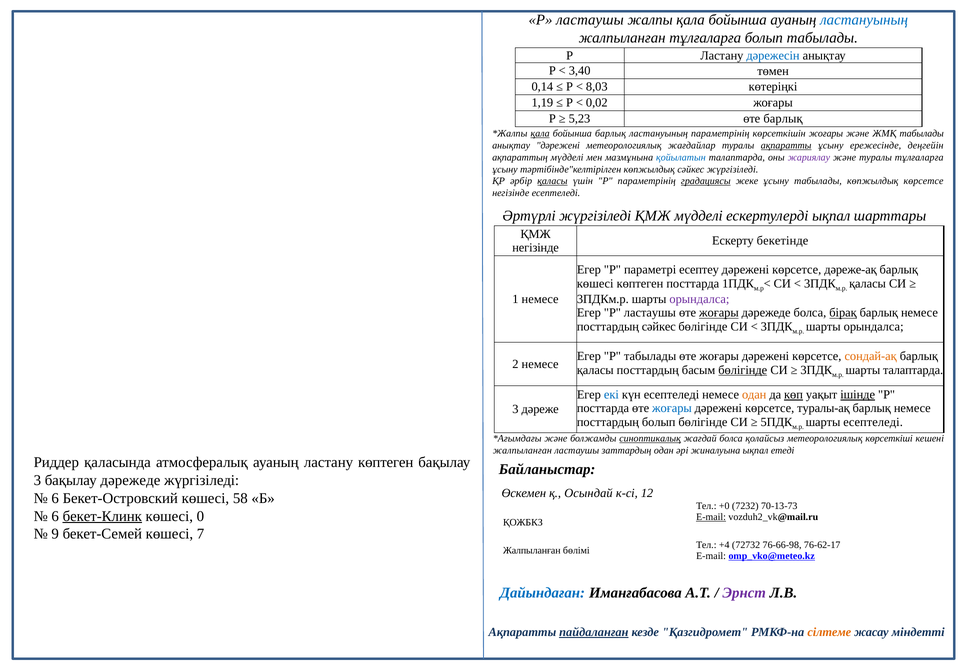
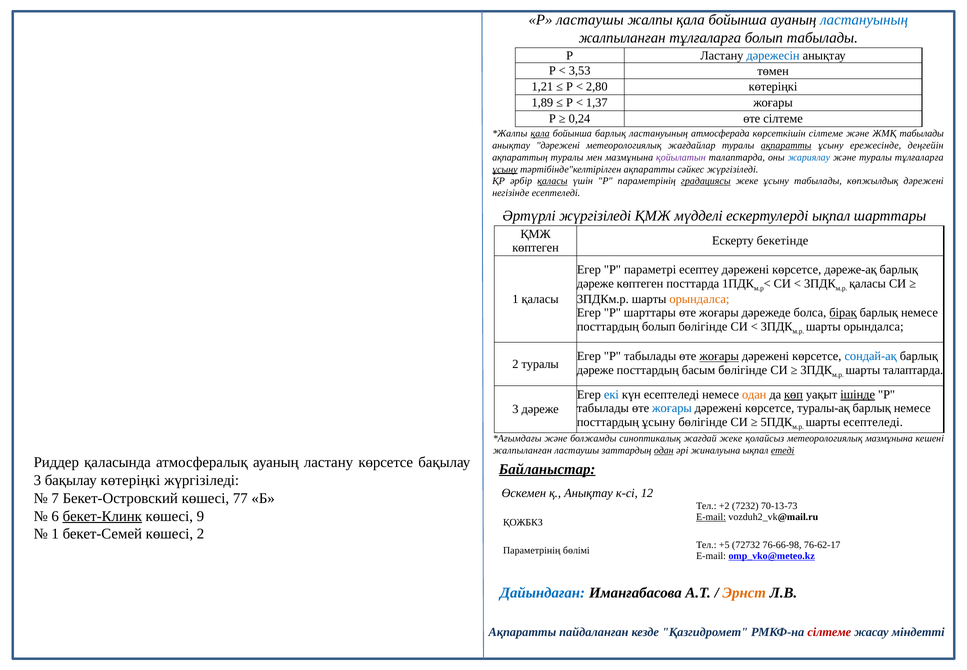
3,40: 3,40 -> 3,53
0,14: 0,14 -> 1,21
8,03: 8,03 -> 2,80
1,19: 1,19 -> 1,89
0,02: 0,02 -> 1,37
5,23: 5,23 -> 0,24
өте барлық: барлық -> сілтеме
ластануының параметрінің: параметрінің -> атмосферада
көрсеткішін жоғары: жоғары -> сілтеме
ақпараттың мүдделі: мүдделі -> туралы
қойылатын colour: blue -> purple
жариялау colour: purple -> blue
ұсыну at (505, 169) underline: none -> present
тәртібінде"келтірілген көпжылдық: көпжылдық -> ақпаратты
көпжылдық көрсетсе: көрсетсе -> дәрежені
негізінде at (536, 247): негізінде -> көптеген
көшесі at (595, 283): көшесі -> дәреже
1 немесе: немесе -> қаласы
орындалса at (699, 299) colour: purple -> orange
P ластаушы: ластаушы -> шарттары
жоғары at (719, 313) underline: present -> none
посттардың сәйкес: сәйкес -> болып
жоғары at (719, 356) underline: none -> present
сондай-ақ colour: orange -> blue
2 немесе: немесе -> туралы
қаласы at (595, 370): қаласы -> дәреже
бөлігінде at (743, 370) underline: present -> none
посттарда at (603, 408): посттарда -> табылады
посттардың болып: болып -> ұсыну
синоптикалық underline: present -> none
жағдай болса: болса -> жеке
метеорологиялық көрсеткіші: көрсеткіші -> мазмұнына
одан at (664, 450) underline: none -> present
етеді underline: none -> present
ластану көптеген: көптеген -> көрсетсе
Байланыстар underline: none -> present
бақылау дәрежеде: дәрежеде -> көтеріңкі
қ Осындай: Осындай -> Анықтау
6 at (55, 498): 6 -> 7
58: 58 -> 77
+0: +0 -> +2
0: 0 -> 9
9 at (55, 534): 9 -> 1
көшесі 7: 7 -> 2
+4: +4 -> +5
Жалпыланған at (532, 550): Жалпыланған -> Параметрінің
Эрнст colour: purple -> orange
пайдаланған underline: present -> none
сілтеме at (829, 632) colour: orange -> red
